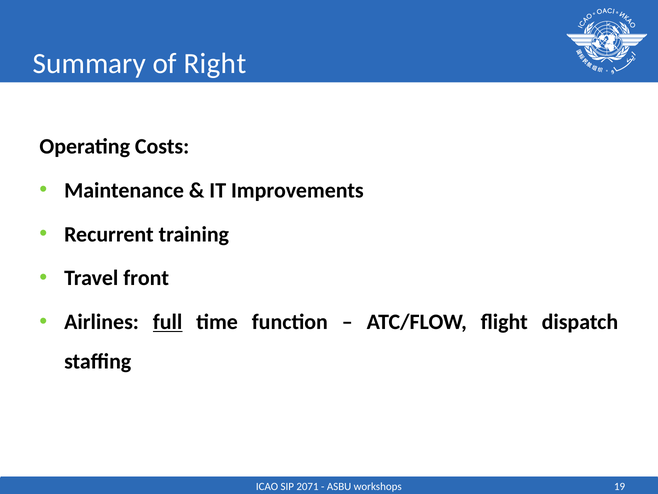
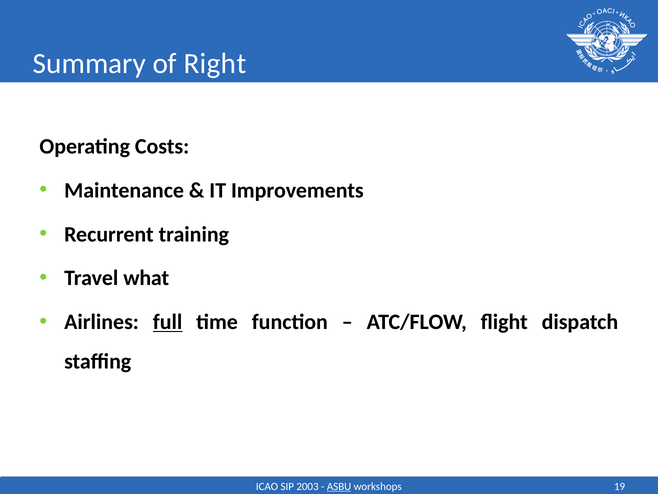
front: front -> what
2071: 2071 -> 2003
ASBU underline: none -> present
